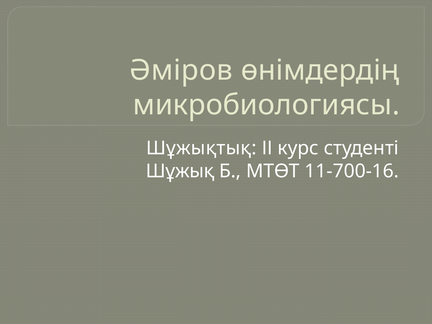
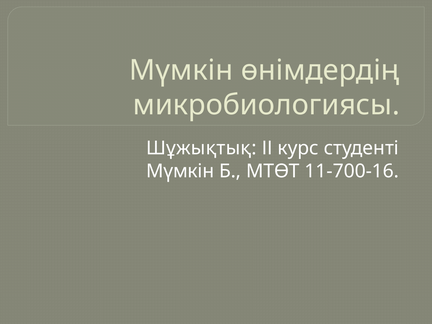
Әміров at (181, 70): Әміров -> Мүмкін
Шұжық at (180, 171): Шұжық -> Мүмкін
